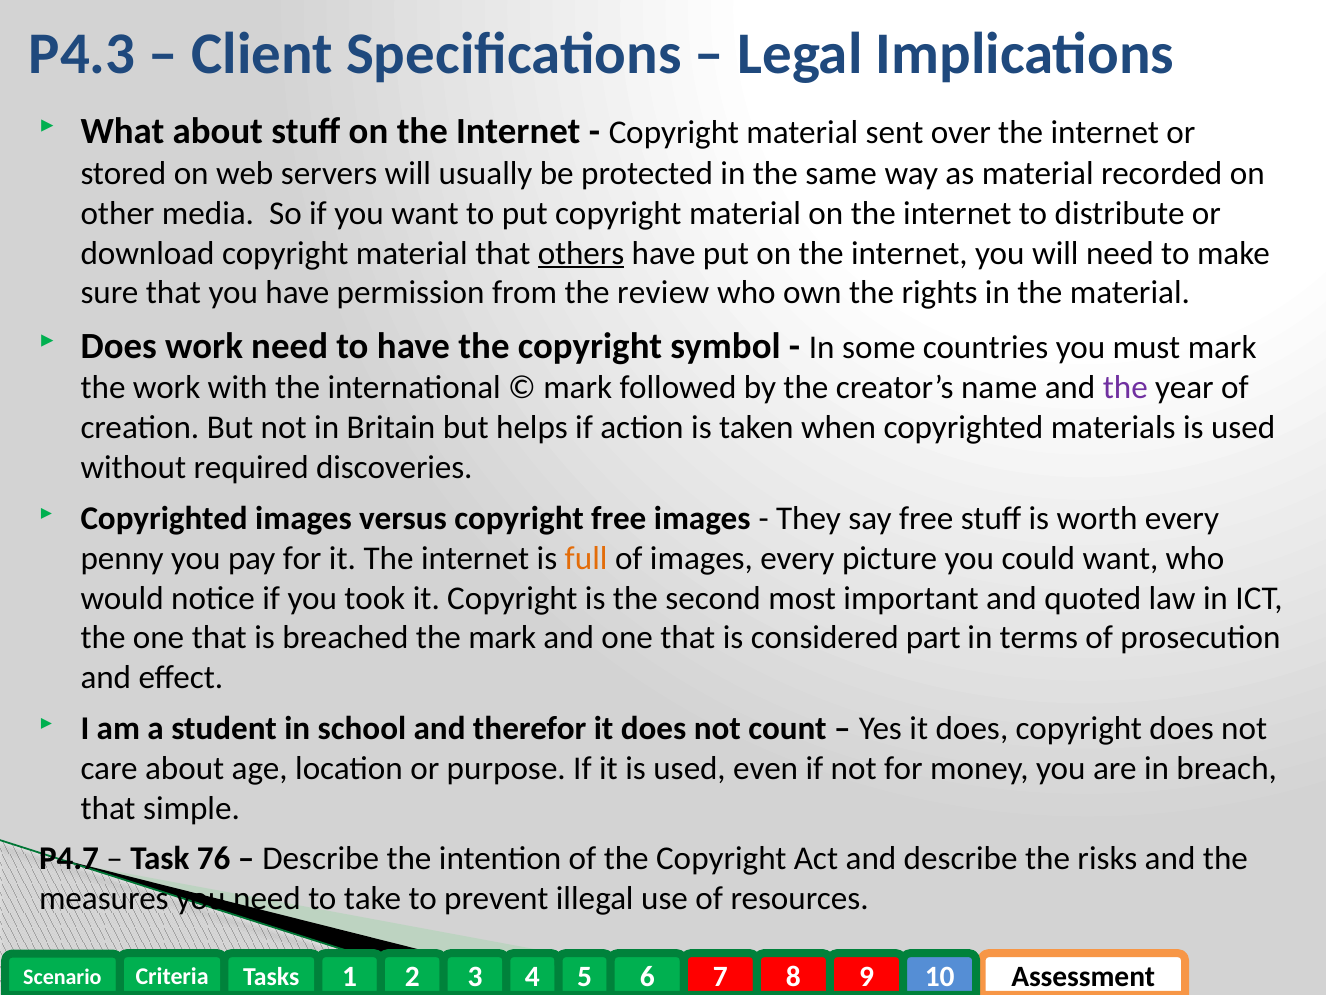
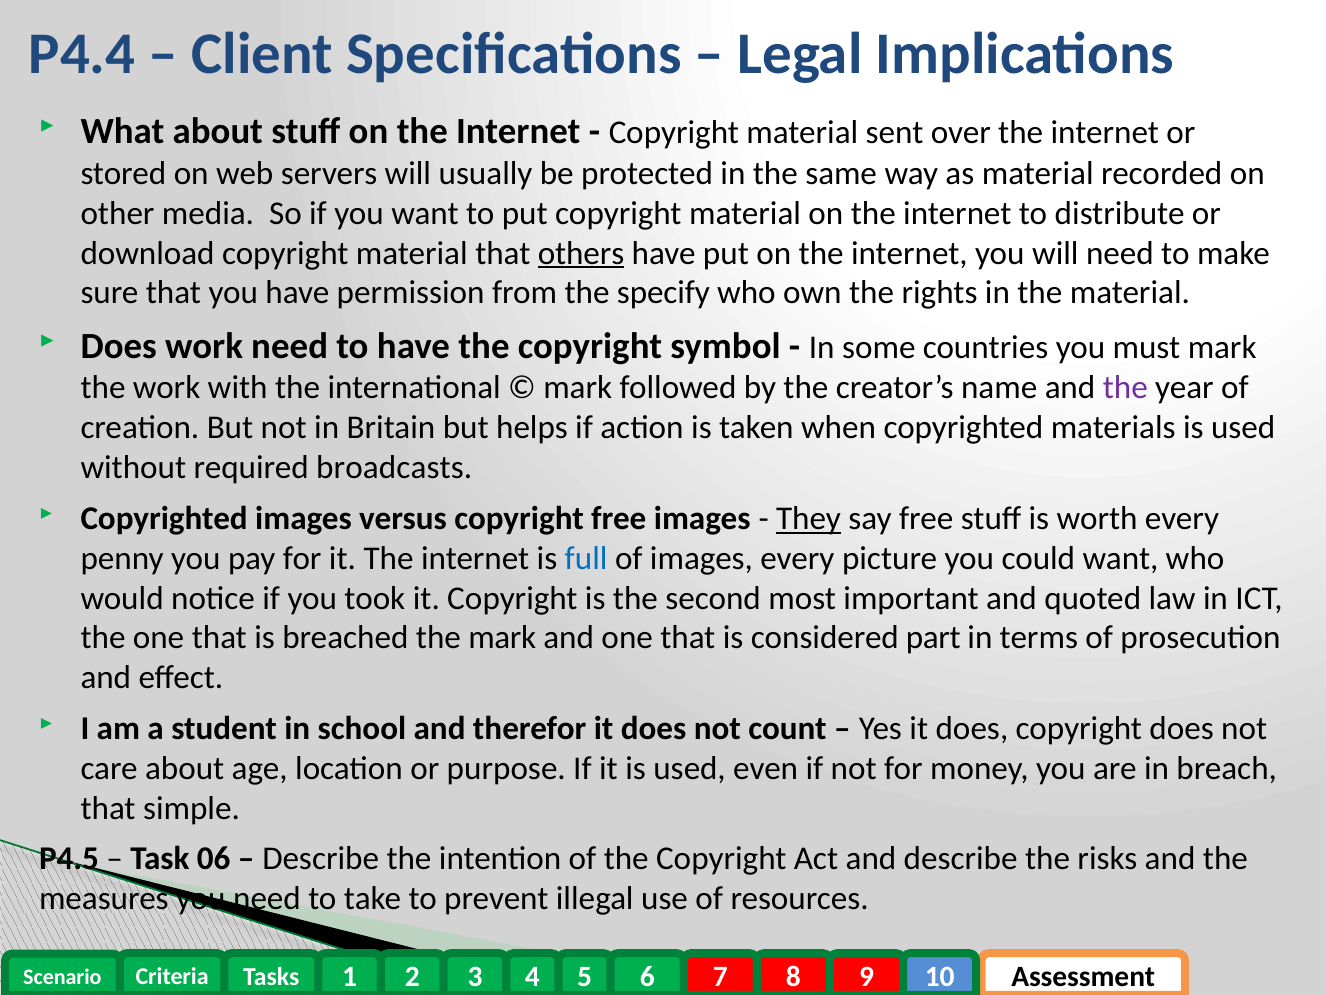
P4.3: P4.3 -> P4.4
review: review -> specify
discoveries: discoveries -> broadcasts
They underline: none -> present
full colour: orange -> blue
P4.7: P4.7 -> P4.5
76: 76 -> 06
